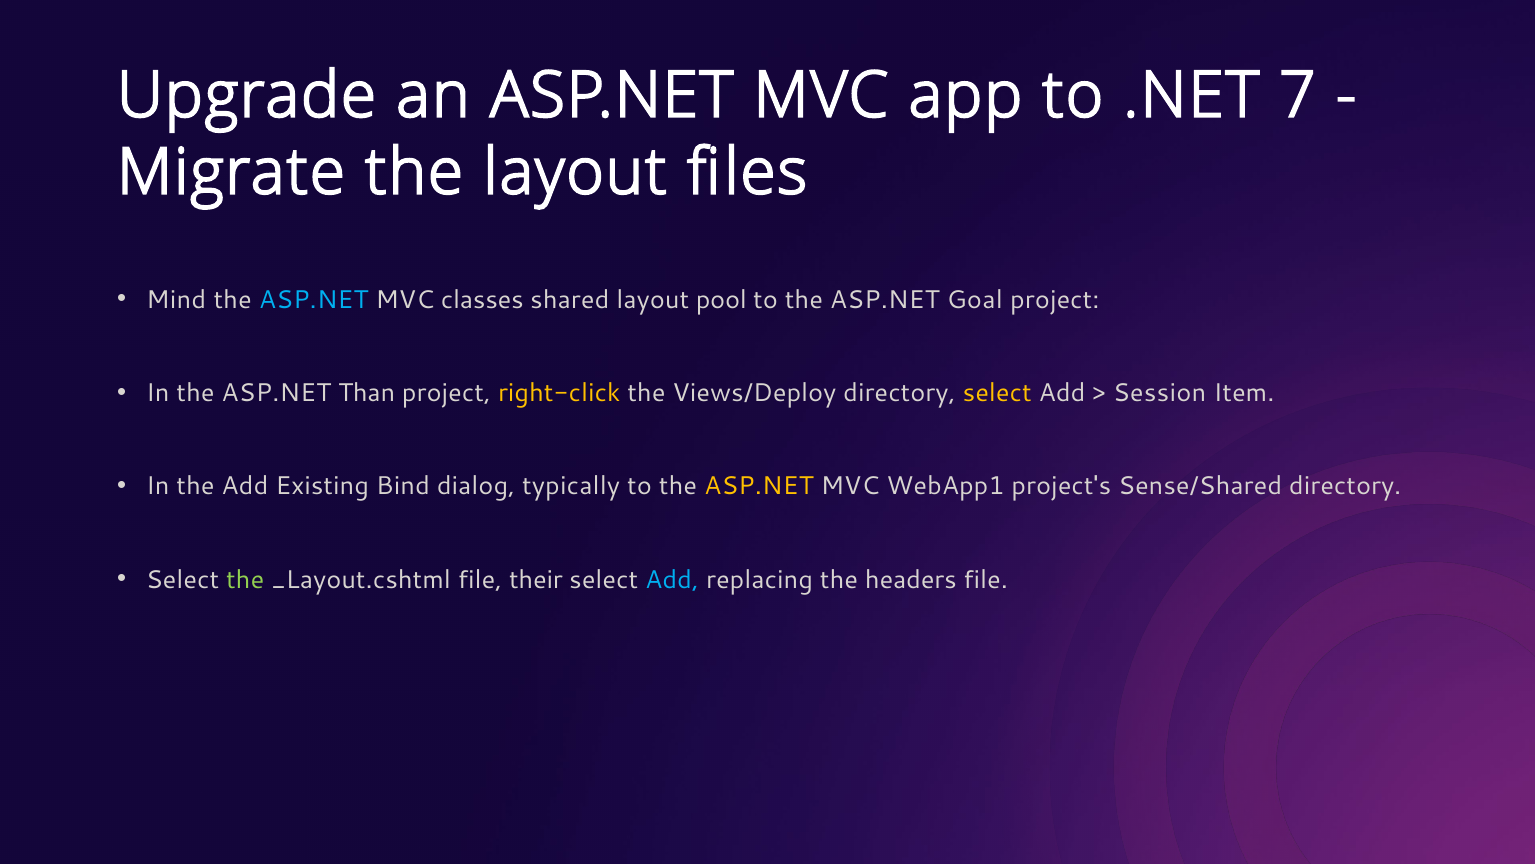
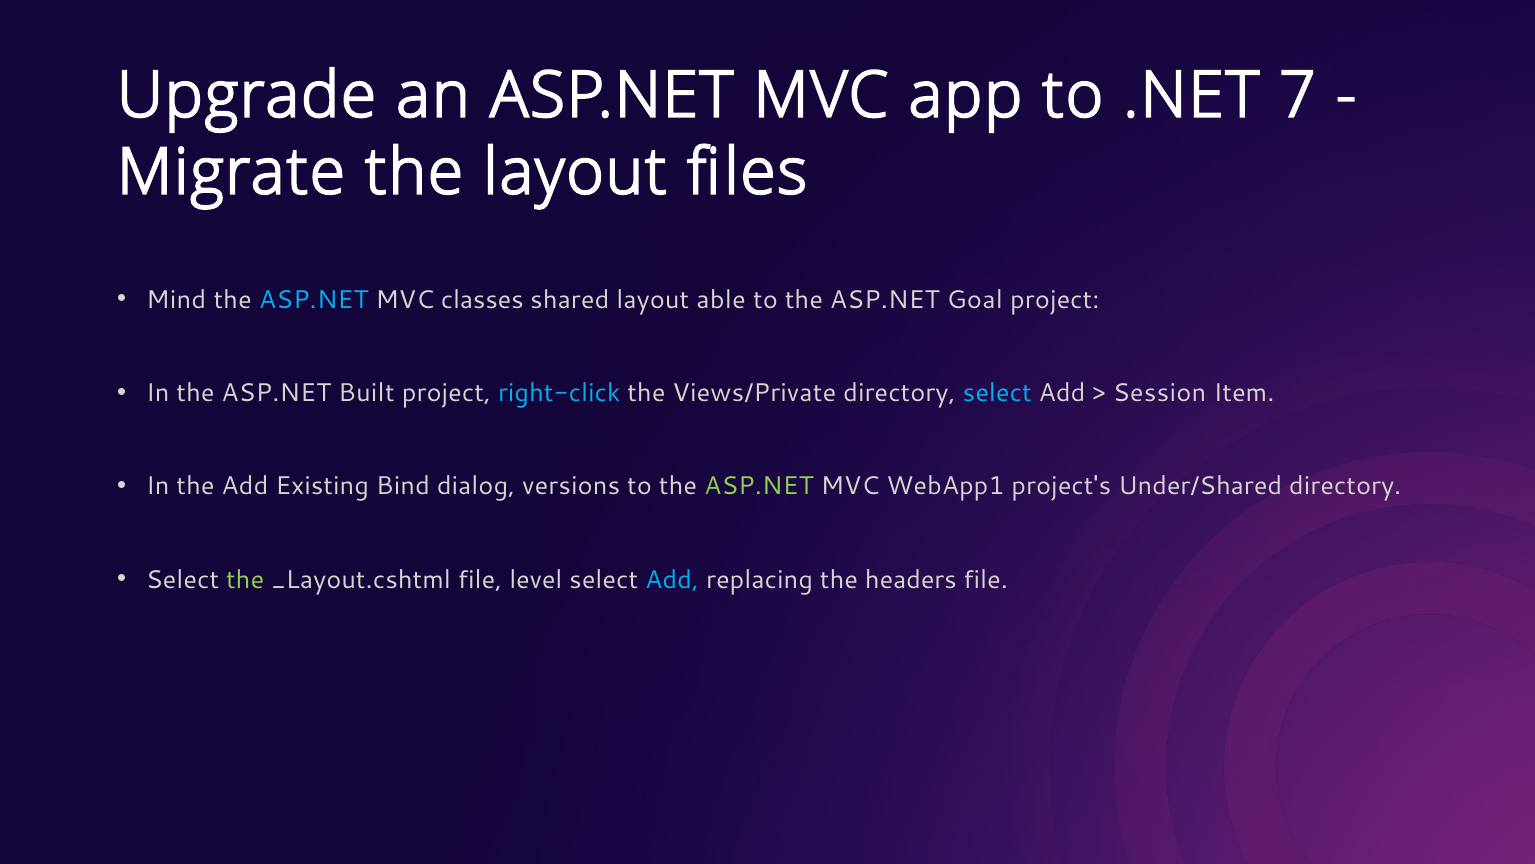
pool: pool -> able
Than: Than -> Built
right-click colour: yellow -> light blue
Views/Deploy: Views/Deploy -> Views/Private
select at (997, 393) colour: yellow -> light blue
typically: typically -> versions
ASP.NET at (759, 486) colour: yellow -> light green
Sense/Shared: Sense/Shared -> Under/Shared
their: their -> level
